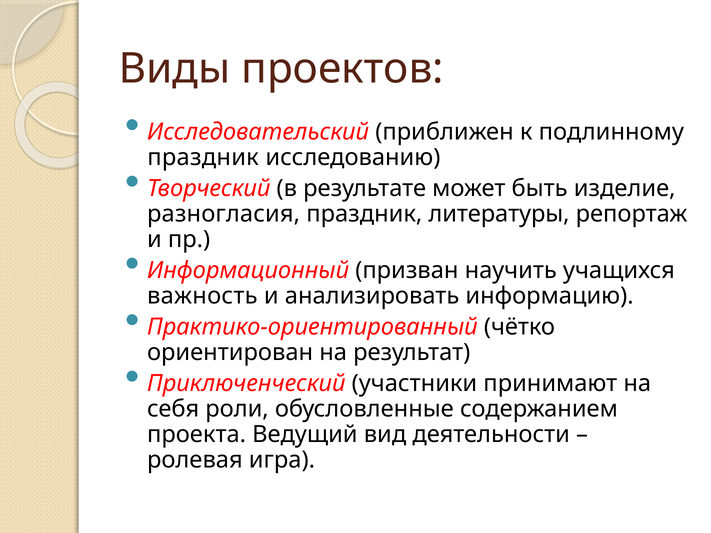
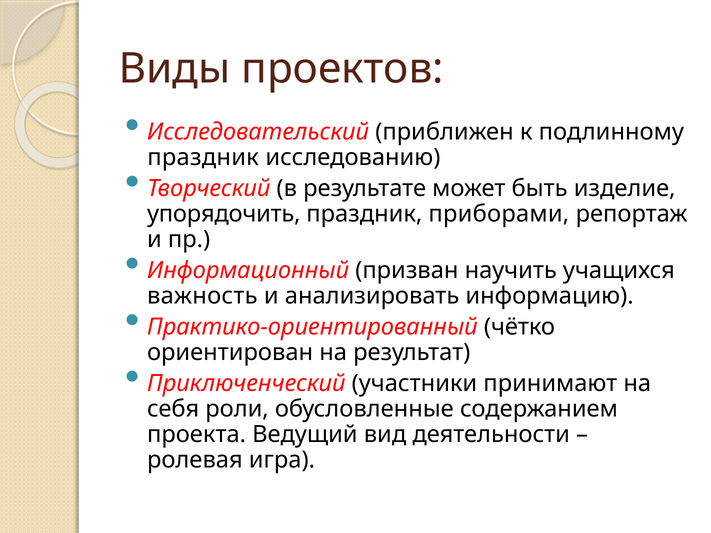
разногласия: разногласия -> упорядочить
литературы: литературы -> приборами
